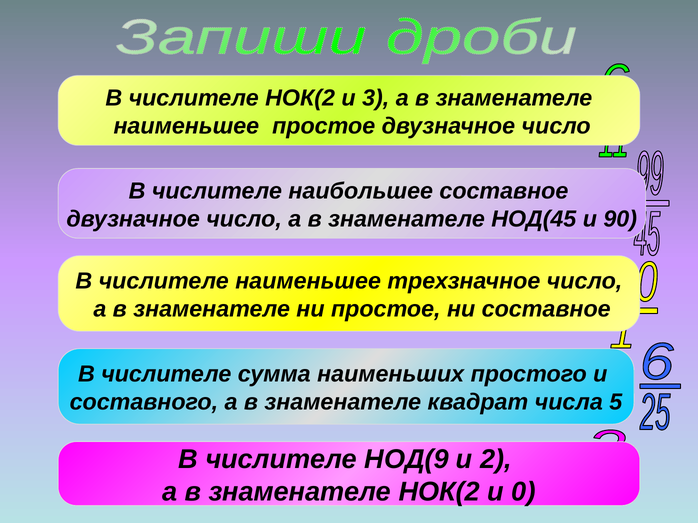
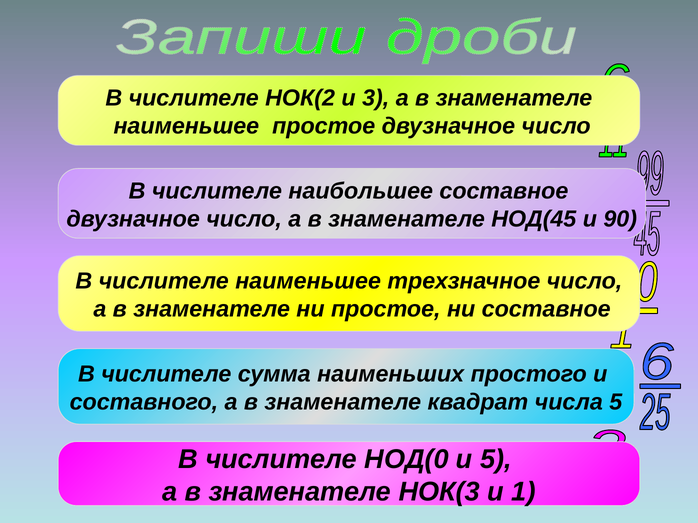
НОД(9: НОД(9 -> НОД(0
и 2: 2 -> 5
знаменателе НОК(2: НОК(2 -> НОК(3
0: 0 -> 1
